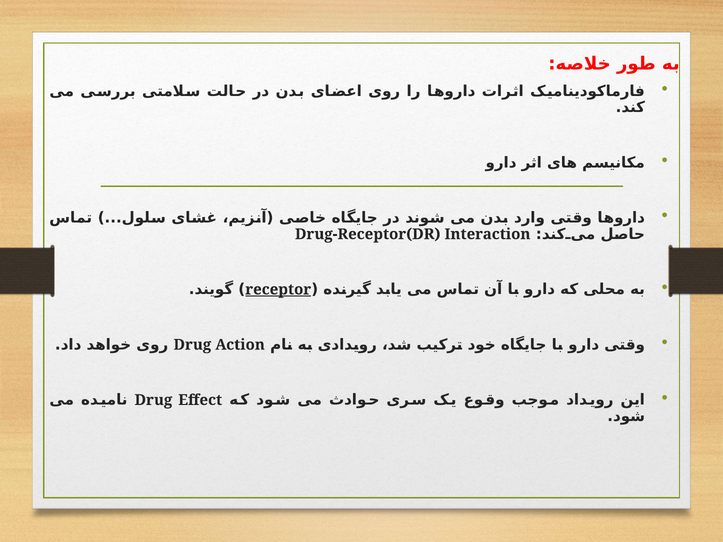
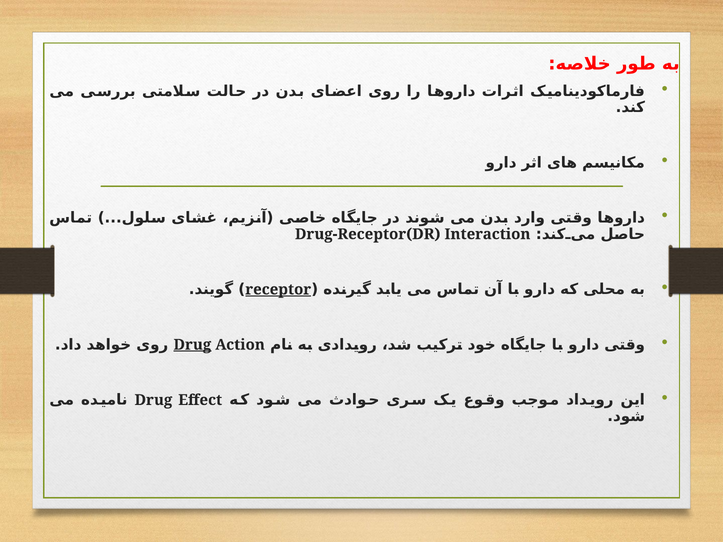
Drug at (192, 345) underline: none -> present
